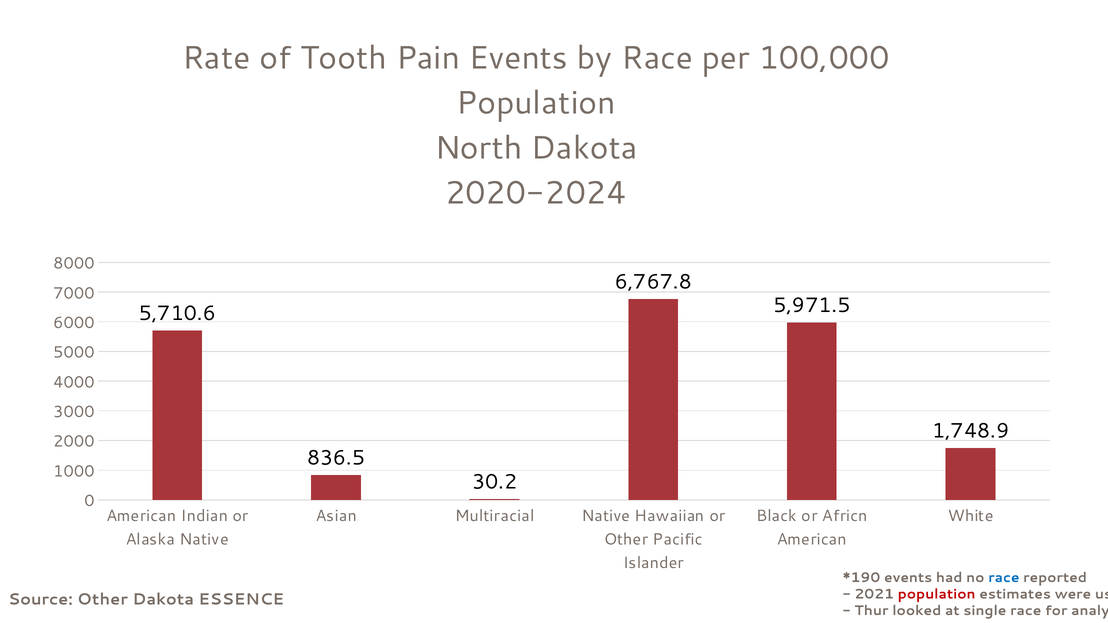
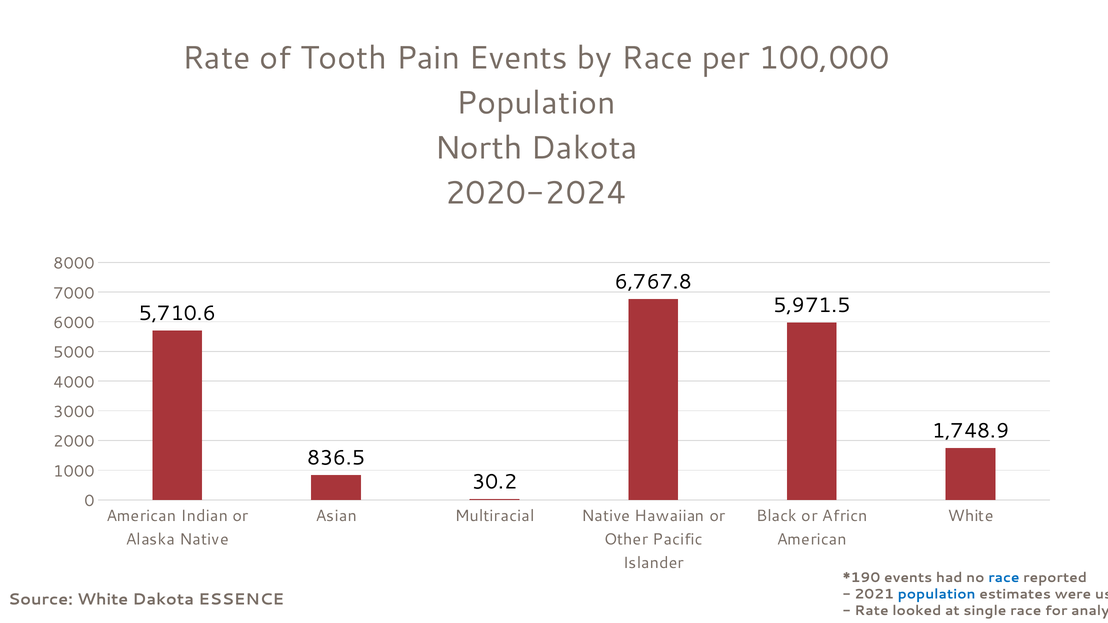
population at (937, 594) colour: red -> blue
Source Other: Other -> White
Thur at (871, 611): Thur -> Rate
